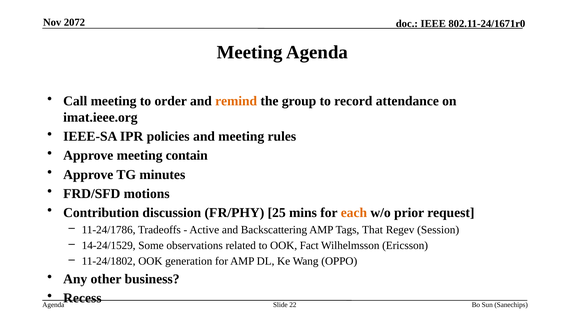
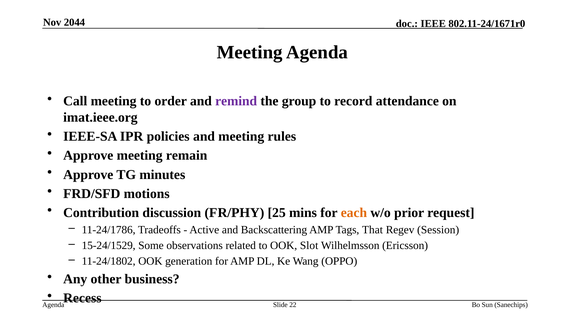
2072: 2072 -> 2044
remind colour: orange -> purple
contain: contain -> remain
14-24/1529: 14-24/1529 -> 15-24/1529
Fact: Fact -> Slot
